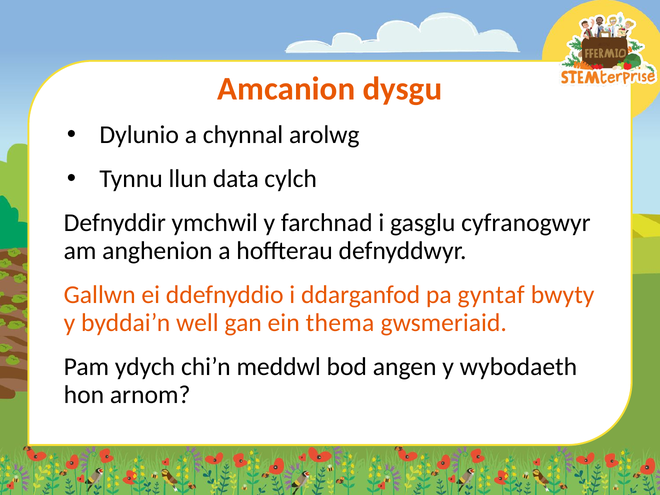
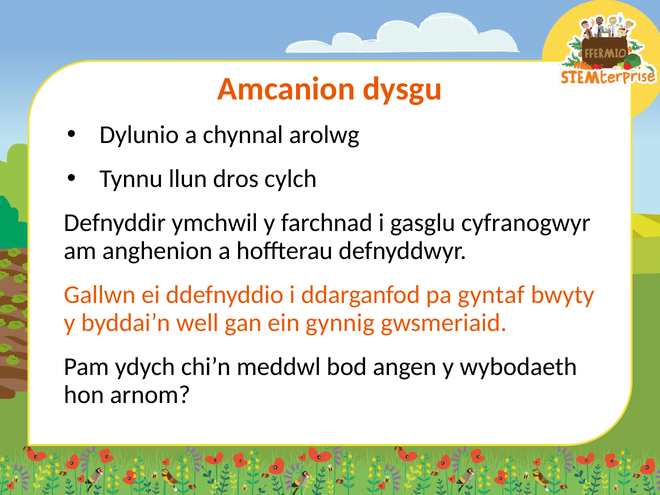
data: data -> dros
thema: thema -> gynnig
